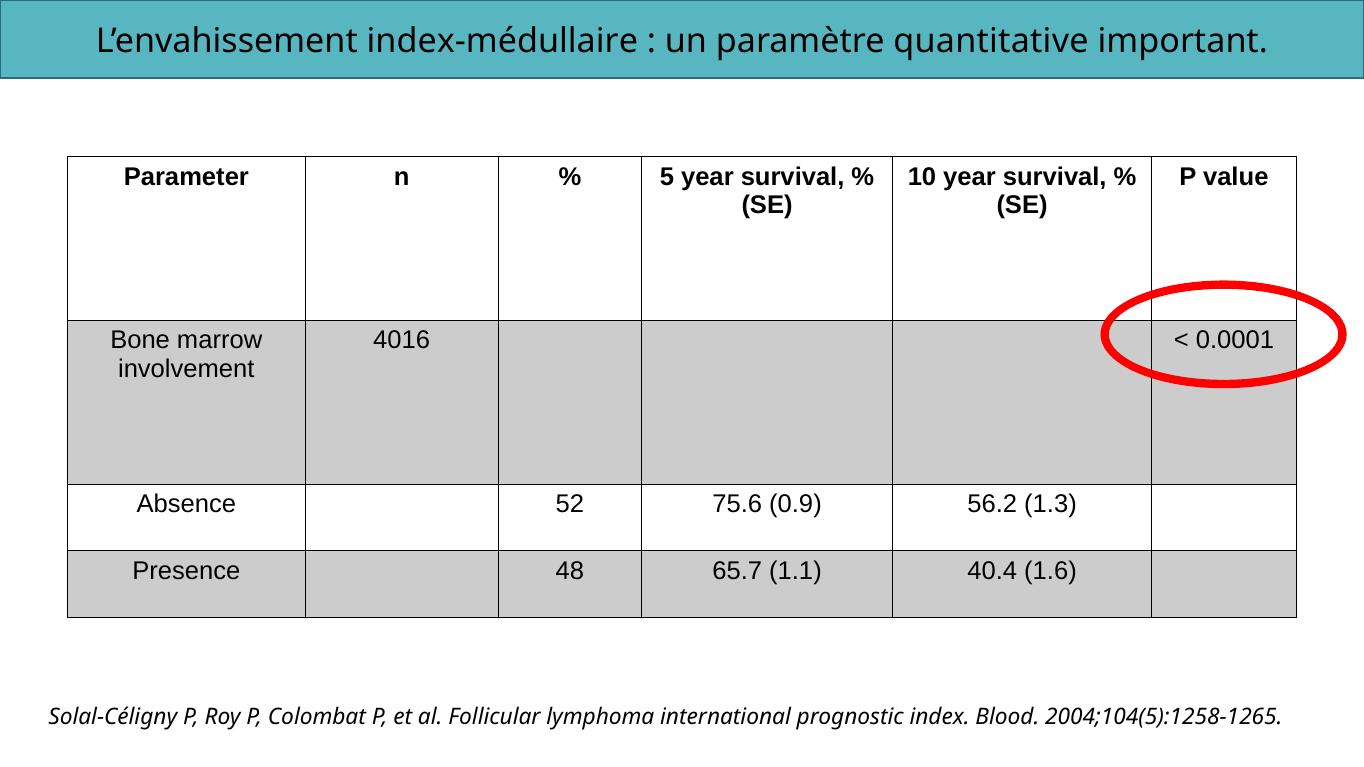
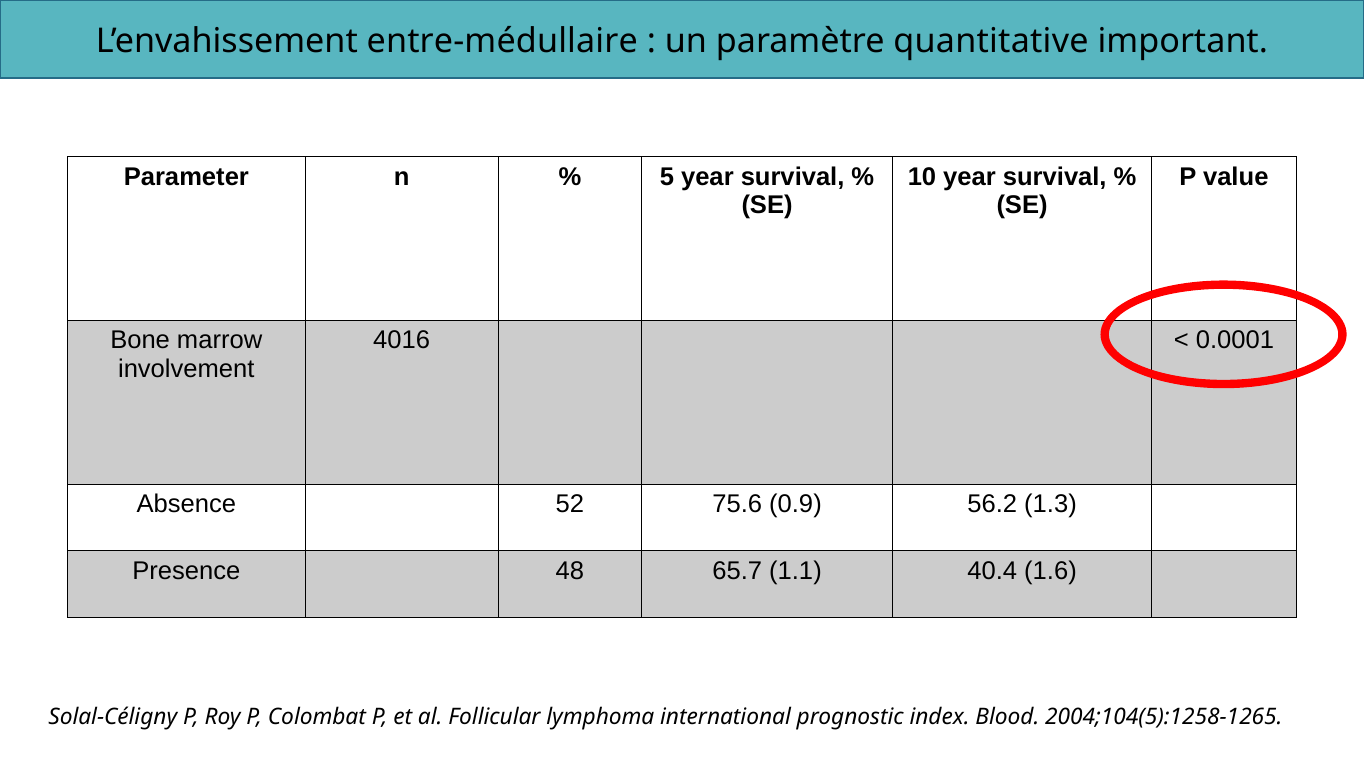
index-médullaire: index-médullaire -> entre-médullaire
